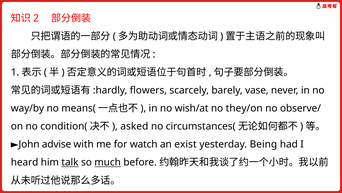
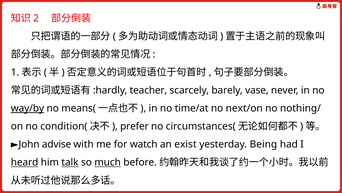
flowers: flowers -> teacher
way/by underline: none -> present
wish/at: wish/at -> time/at
they/on: they/on -> next/on
observe/: observe/ -> nothing/
asked: asked -> prefer
heard underline: none -> present
